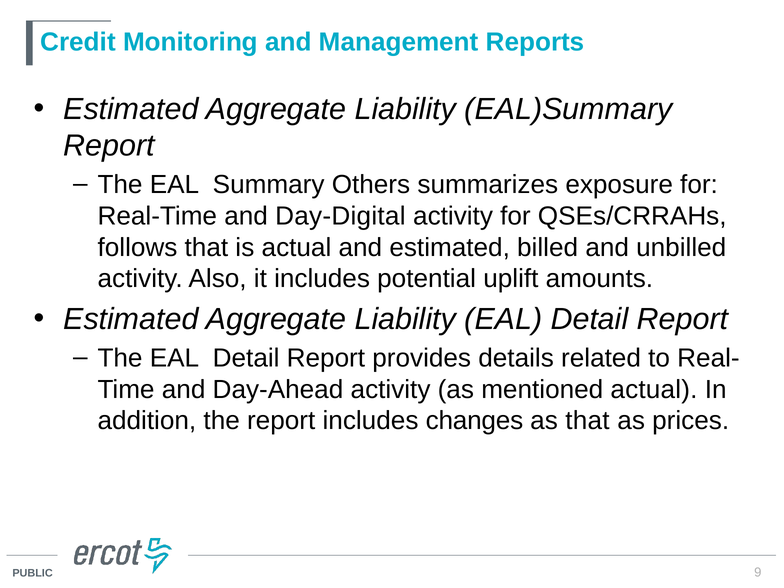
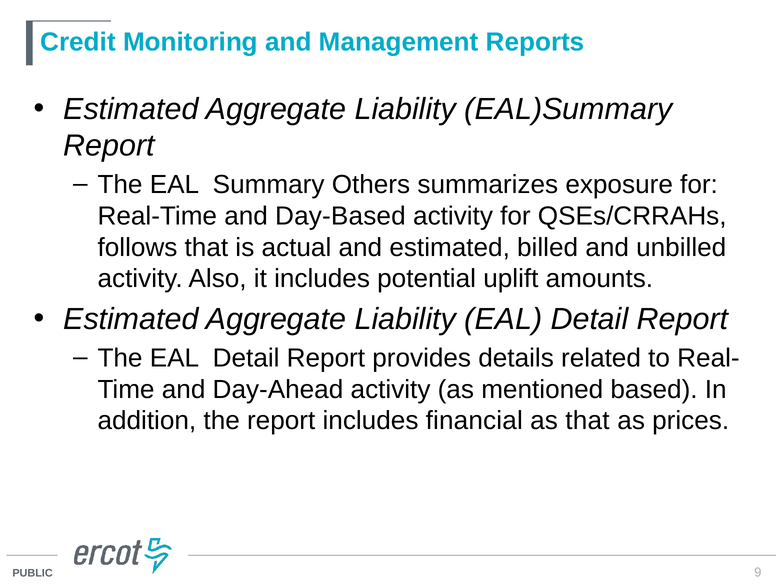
Day-Digital: Day-Digital -> Day-Based
mentioned actual: actual -> based
changes: changes -> financial
